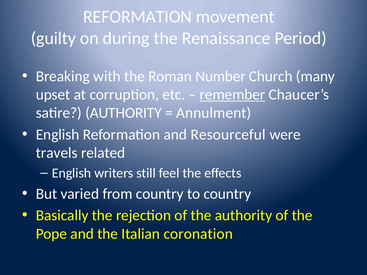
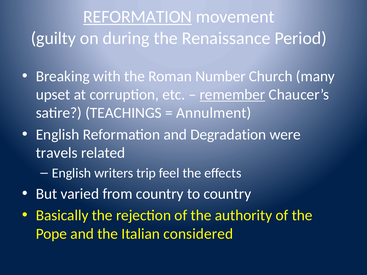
REFORMATION at (138, 17) underline: none -> present
satire AUTHORITY: AUTHORITY -> TEACHINGS
Resourceful: Resourceful -> Degradation
still: still -> trip
coronation: coronation -> considered
